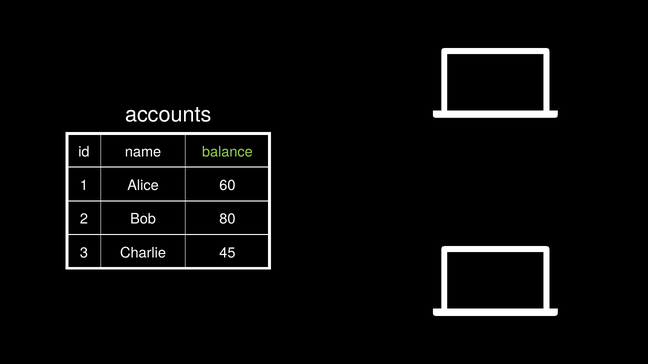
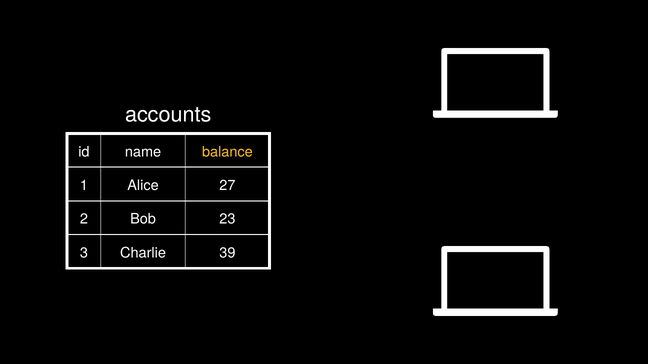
balance colour: light green -> yellow
60: 60 -> 27
80: 80 -> 23
45: 45 -> 39
